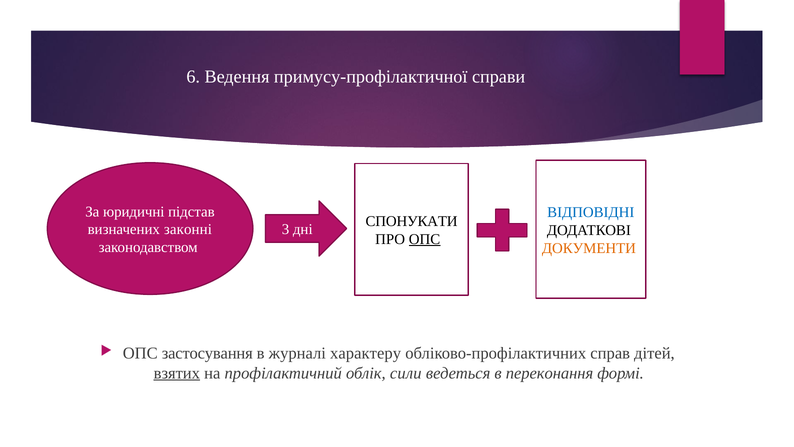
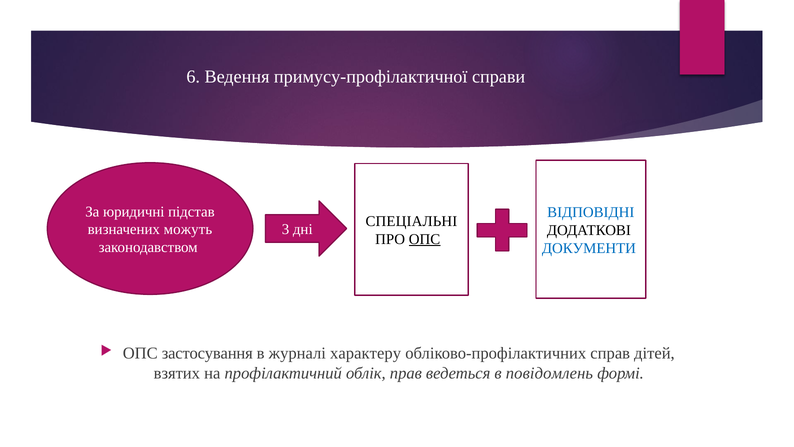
СПОНУКАТИ: СПОНУКАТИ -> СПЕЦІАЛЬНІ
законні: законні -> можуть
ДОКУМЕНТИ colour: orange -> blue
взятих underline: present -> none
сили: сили -> прав
переконання: переконання -> повідомлень
